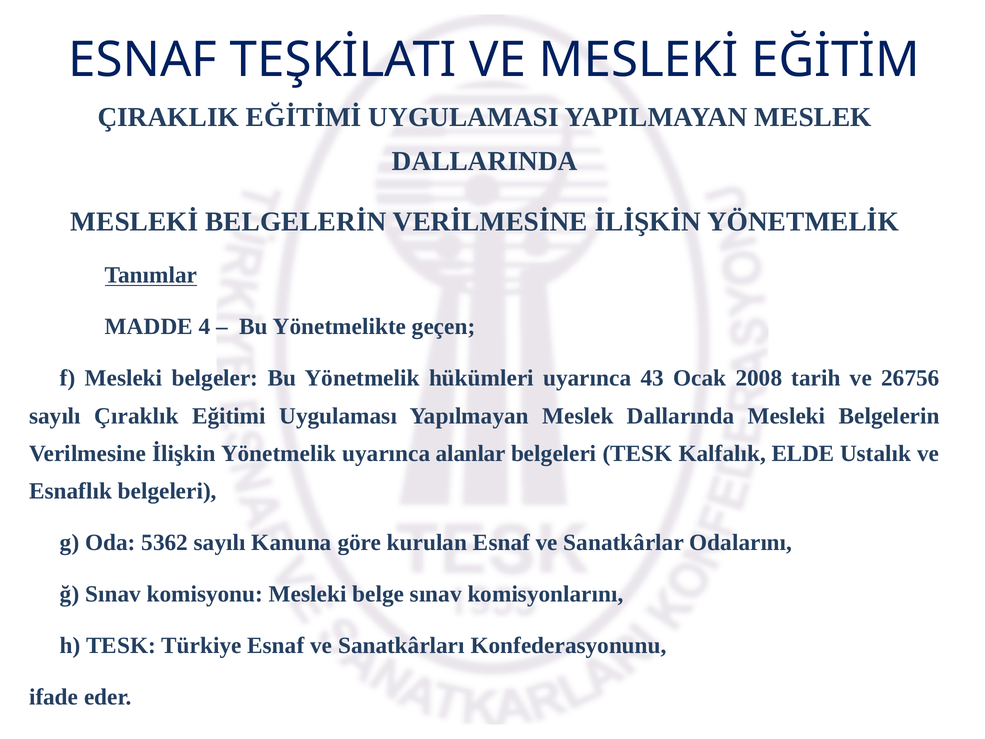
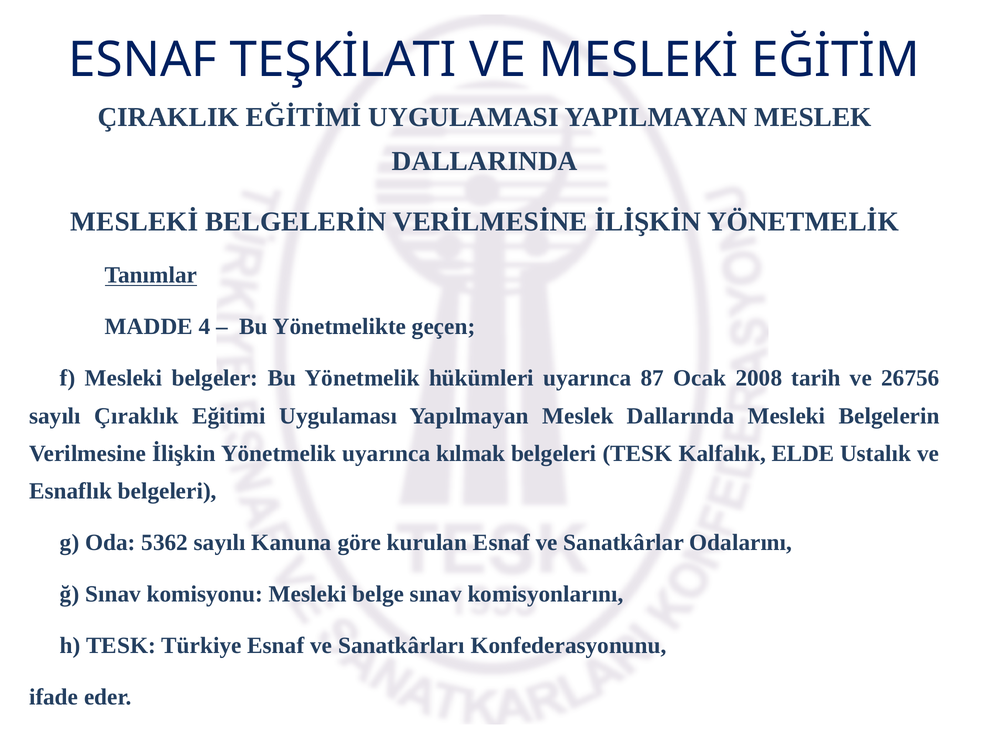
43: 43 -> 87
alanlar: alanlar -> kılmak
